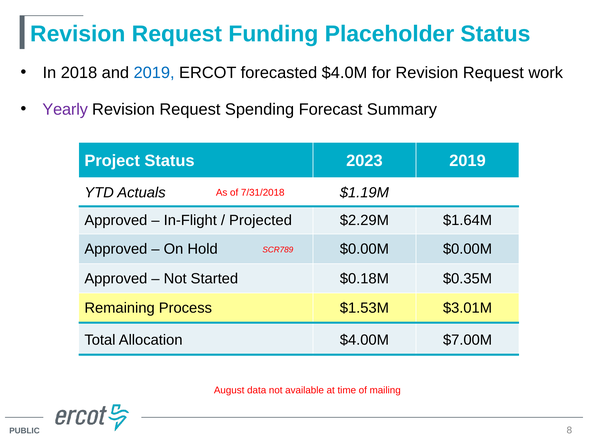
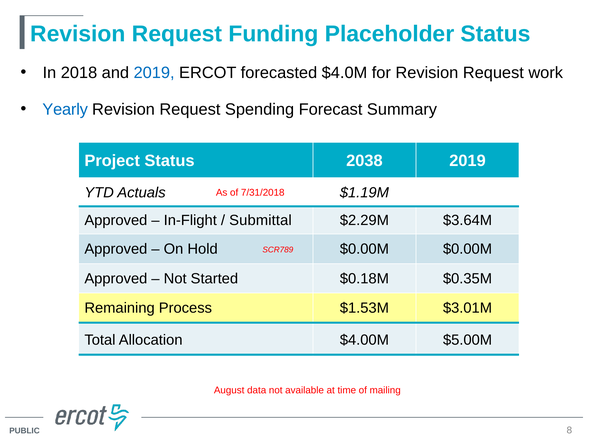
Yearly colour: purple -> blue
2023: 2023 -> 2038
Projected: Projected -> Submittal
$1.64M: $1.64M -> $3.64M
$7.00M: $7.00M -> $5.00M
